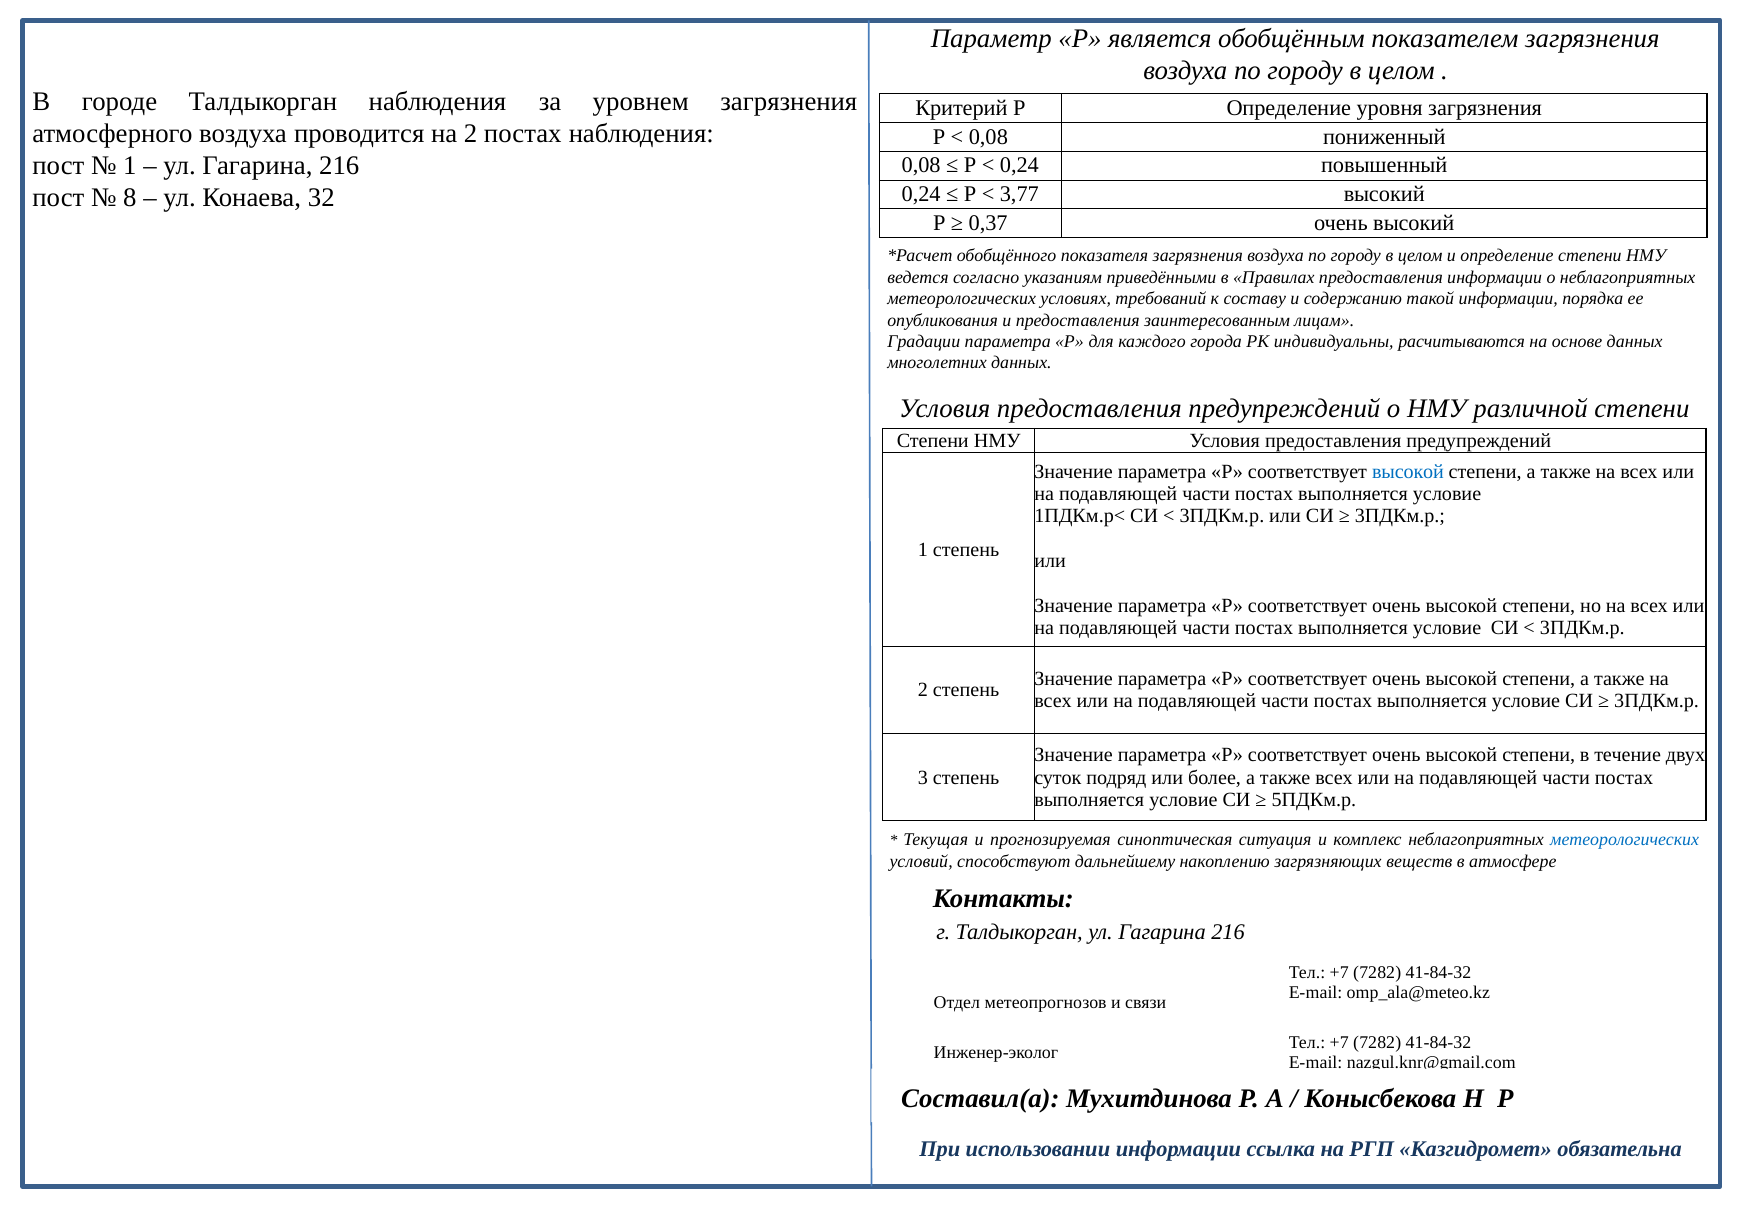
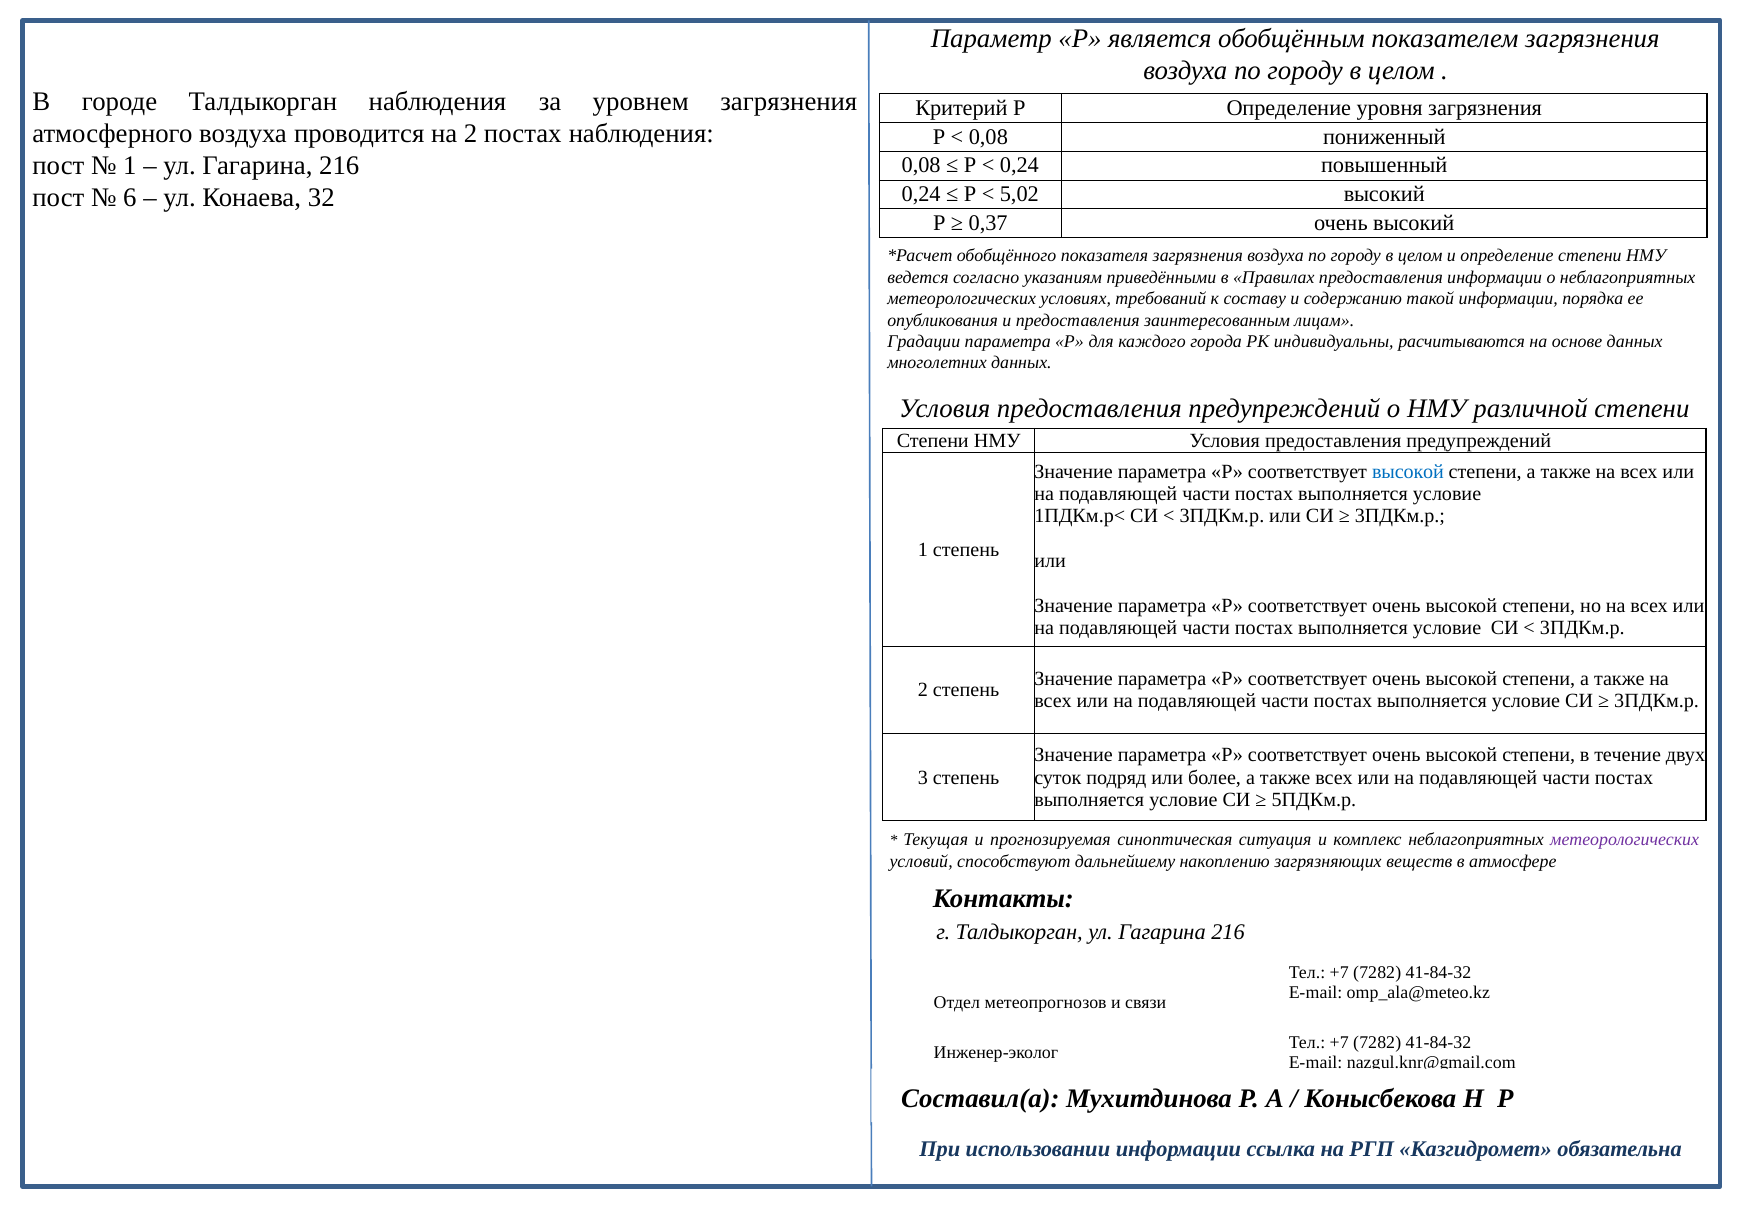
3,77: 3,77 -> 5,02
8: 8 -> 6
метеорологических at (1625, 840) colour: blue -> purple
